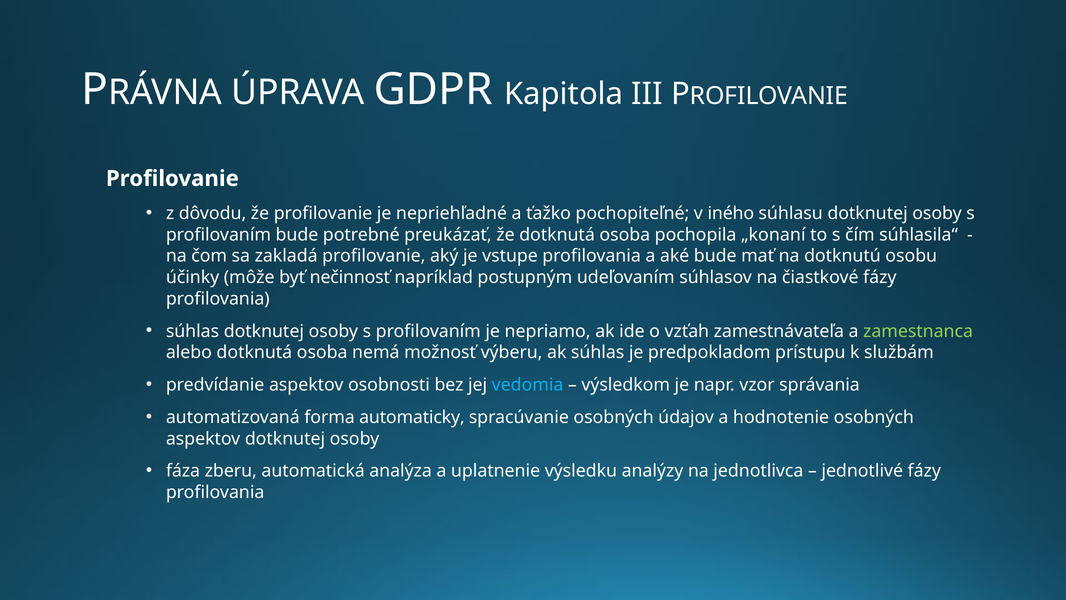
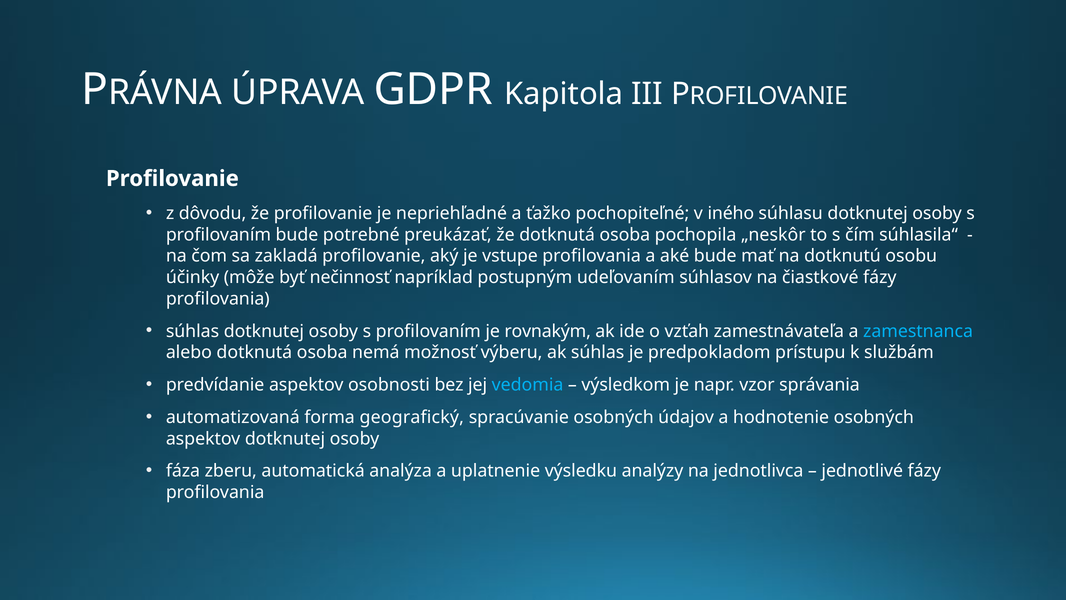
„konaní: „konaní -> „neskôr
nepriamo: nepriamo -> rovnakým
zamestnanca colour: light green -> light blue
automaticky: automaticky -> geografický
